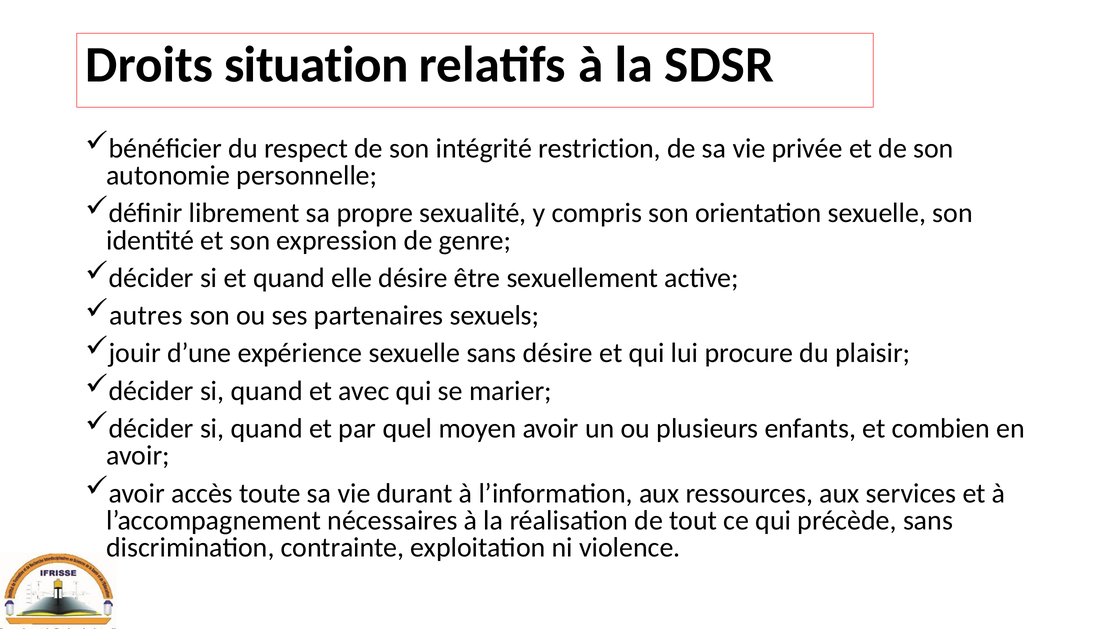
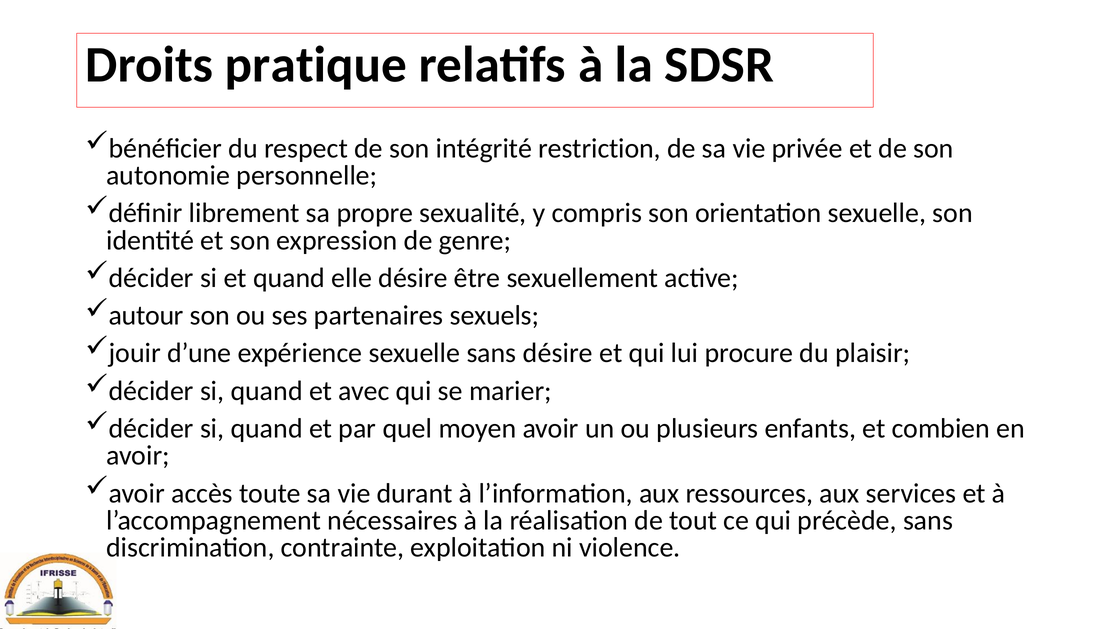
situation: situation -> pratique
autres: autres -> autour
